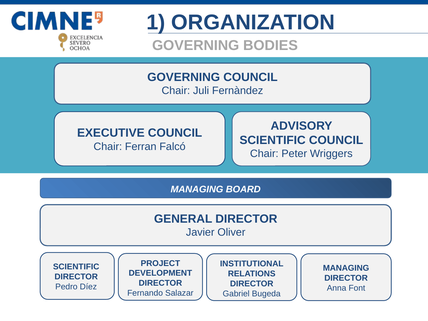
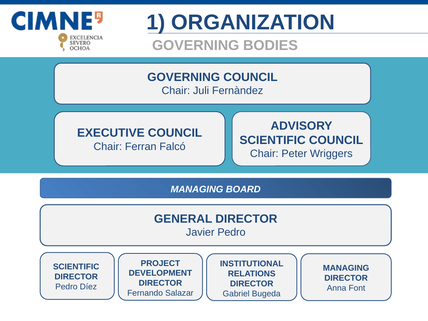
Javier Oliver: Oliver -> Pedro
